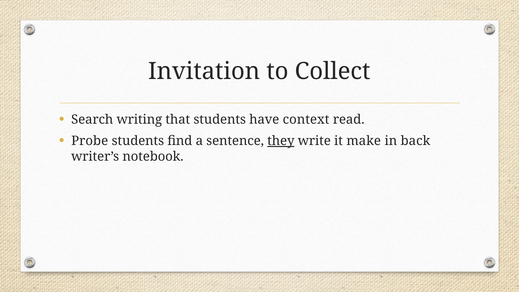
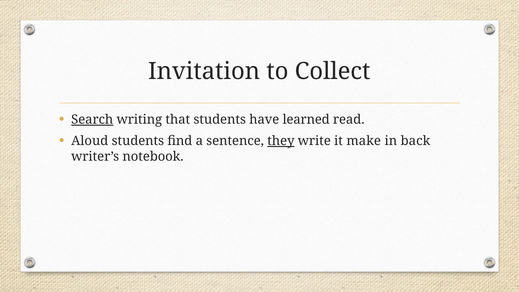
Search underline: none -> present
context: context -> learned
Probe: Probe -> Aloud
